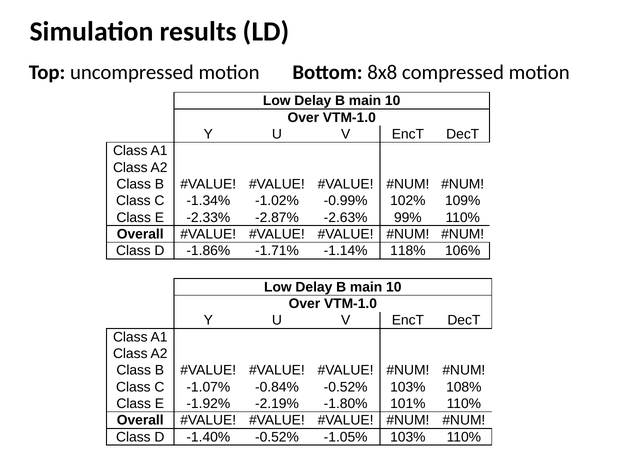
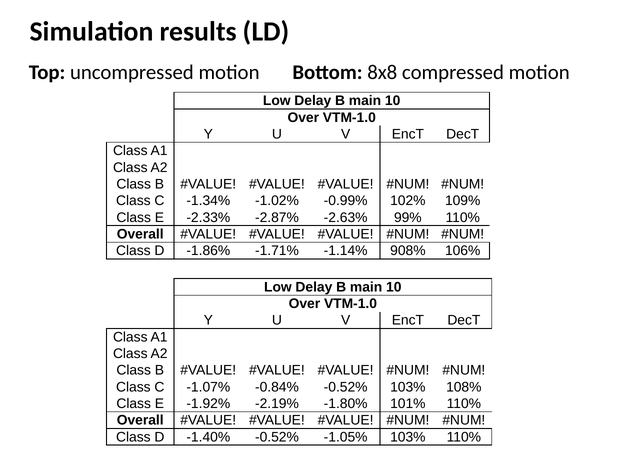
118%: 118% -> 908%
